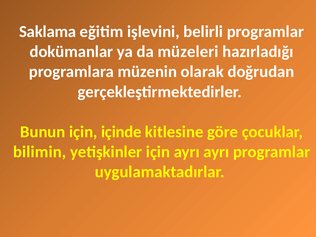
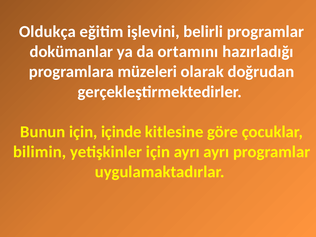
Saklama: Saklama -> Oldukça
müzeleri: müzeleri -> ortamını
müzenin: müzenin -> müzeleri
